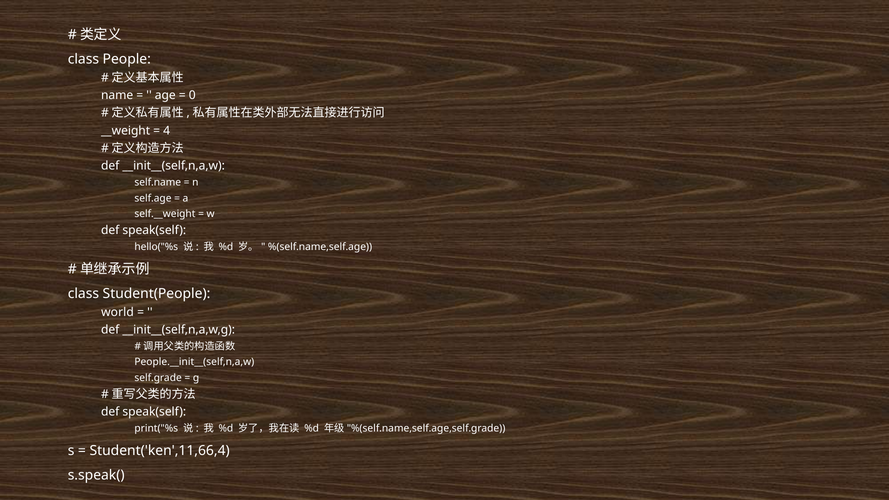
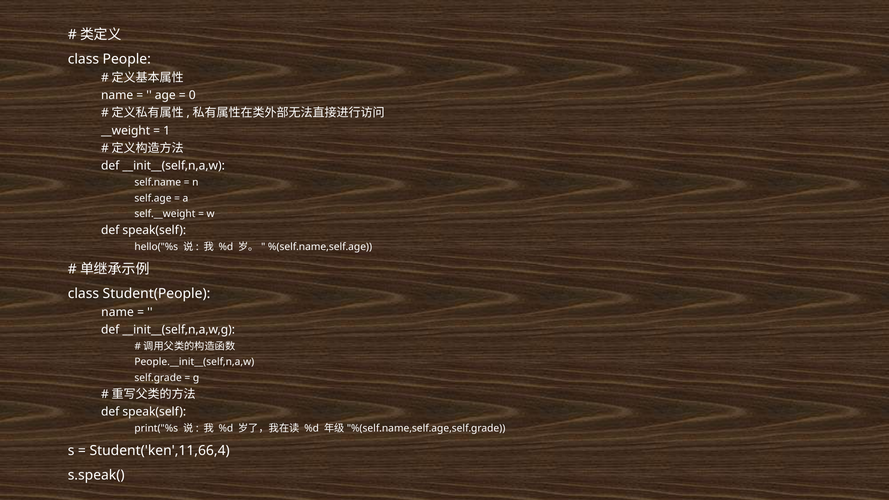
4: 4 -> 1
world at (118, 312): world -> name
